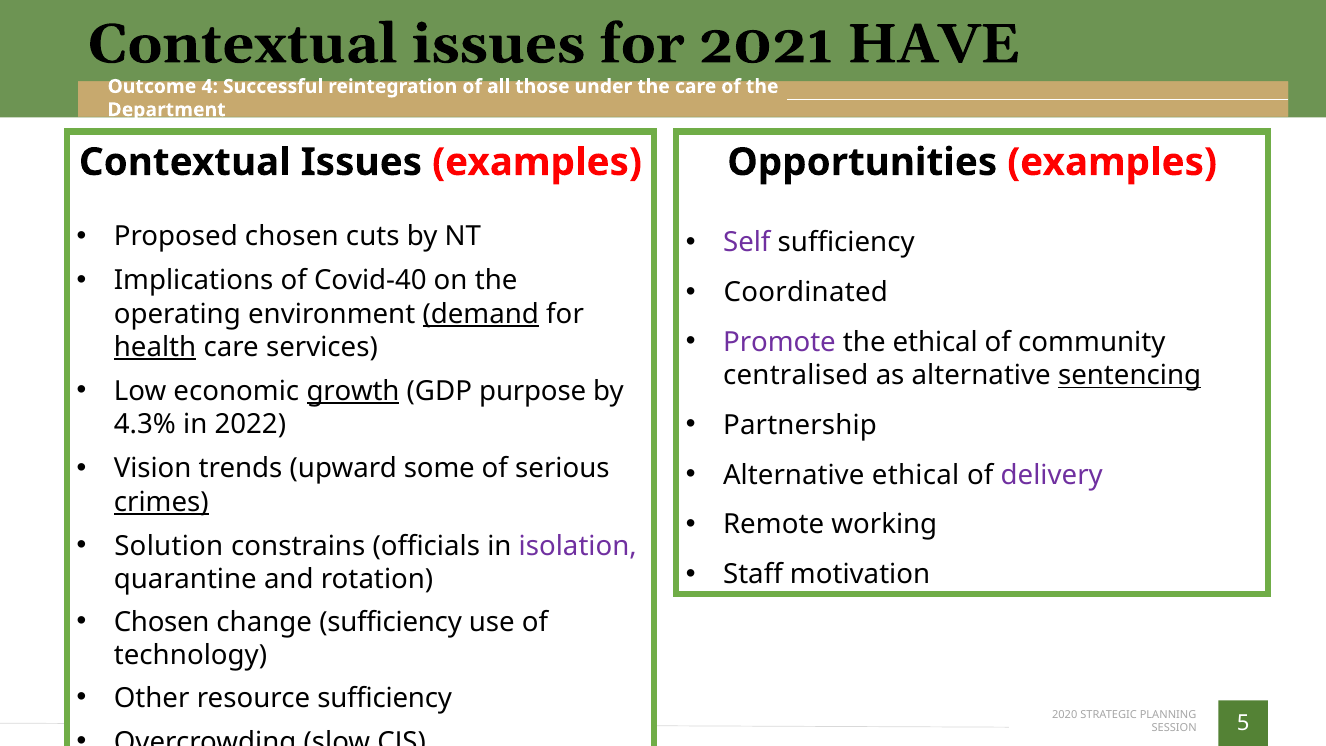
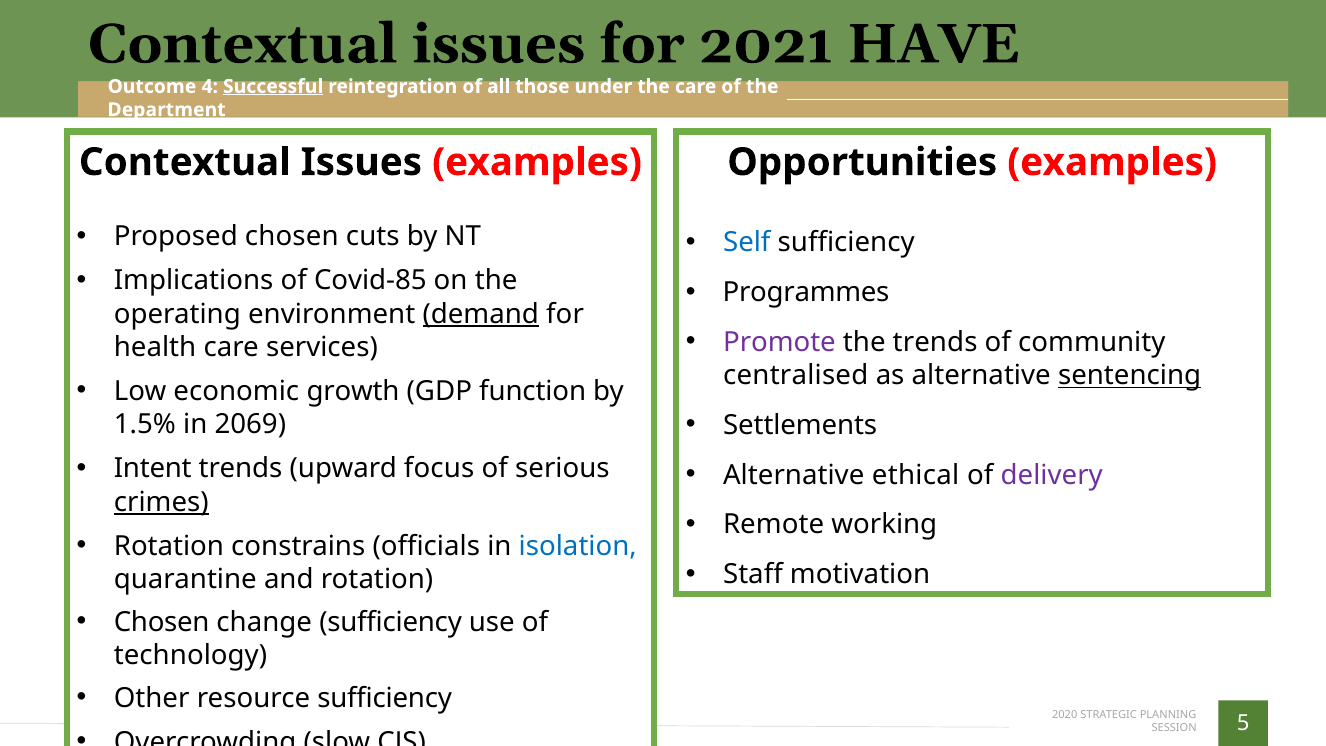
Successful underline: none -> present
Self colour: purple -> blue
Covid-40: Covid-40 -> Covid-85
Coordinated: Coordinated -> Programmes
the ethical: ethical -> trends
health underline: present -> none
growth underline: present -> none
purpose: purpose -> function
Partnership: Partnership -> Settlements
4.3%: 4.3% -> 1.5%
2022: 2022 -> 2069
Vision: Vision -> Intent
some: some -> focus
Solution at (169, 546): Solution -> Rotation
isolation colour: purple -> blue
